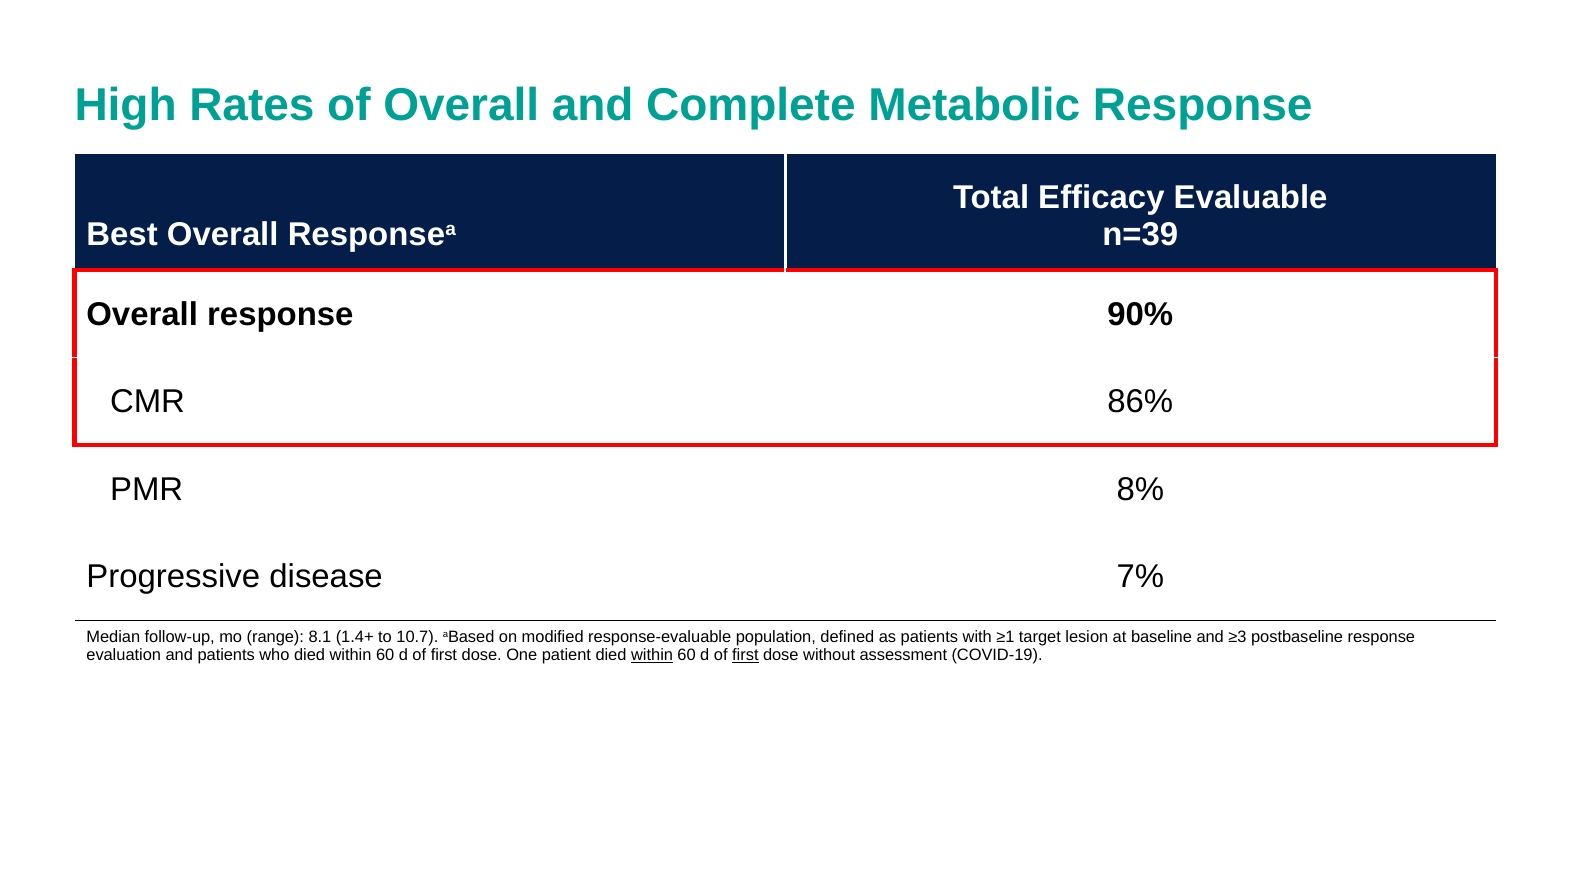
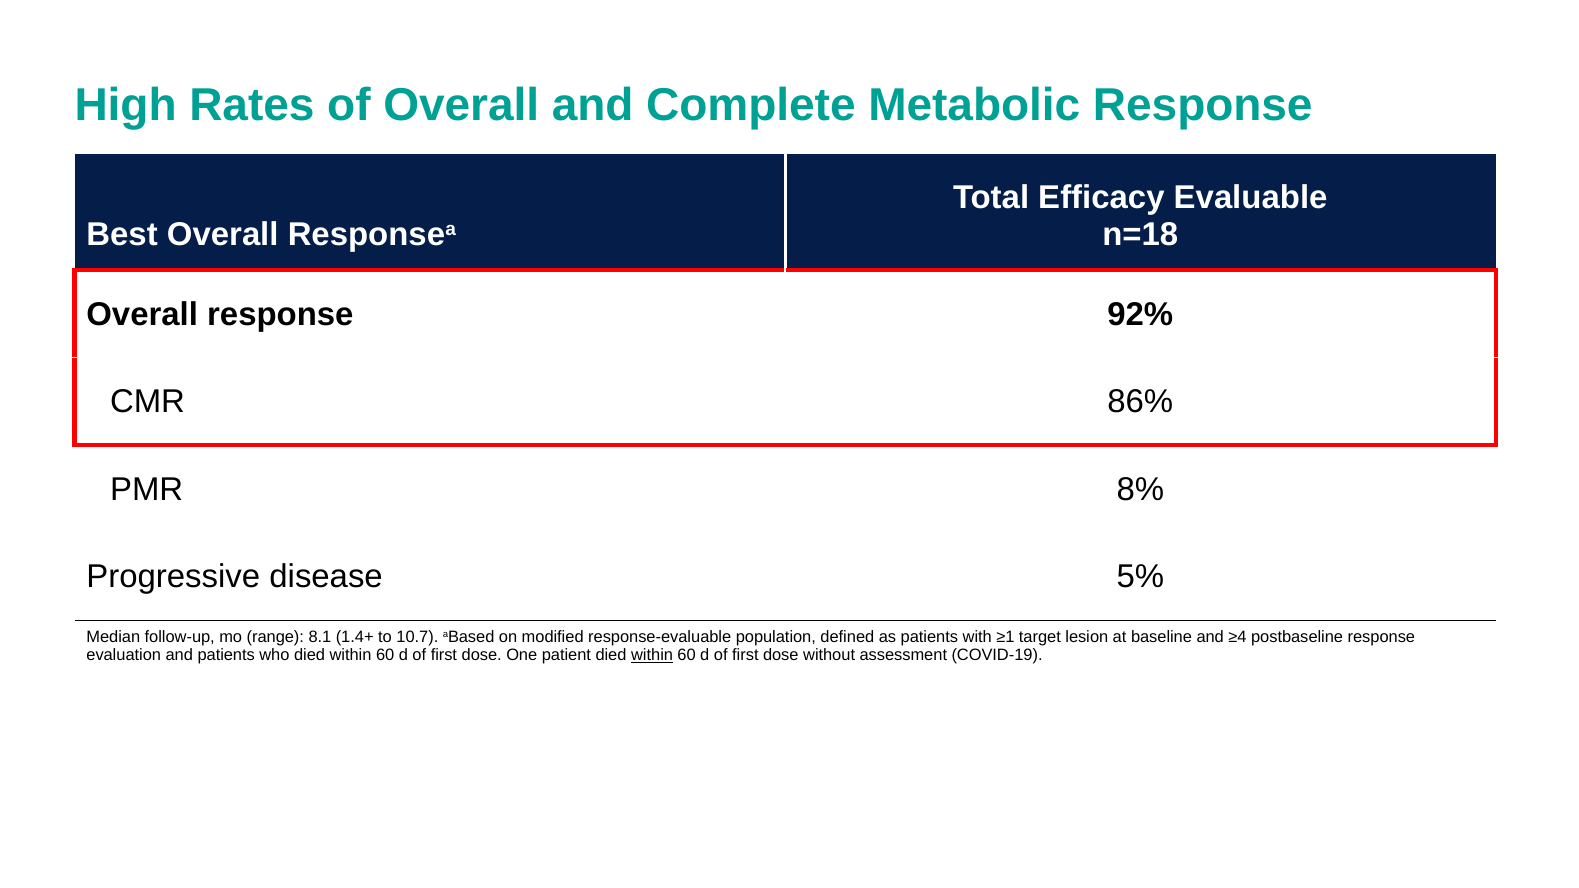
n=39: n=39 -> n=18
90%: 90% -> 92%
7%: 7% -> 5%
≥3: ≥3 -> ≥4
first at (745, 656) underline: present -> none
